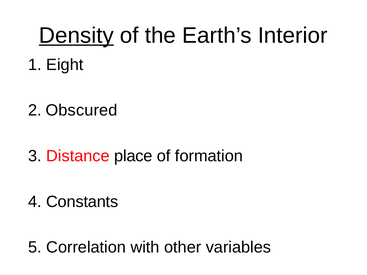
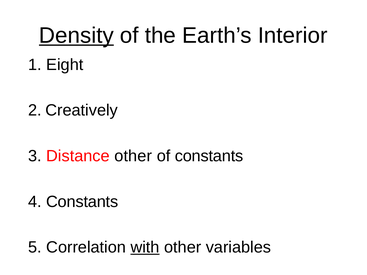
Obscured: Obscured -> Creatively
Distance place: place -> other
of formation: formation -> constants
with underline: none -> present
